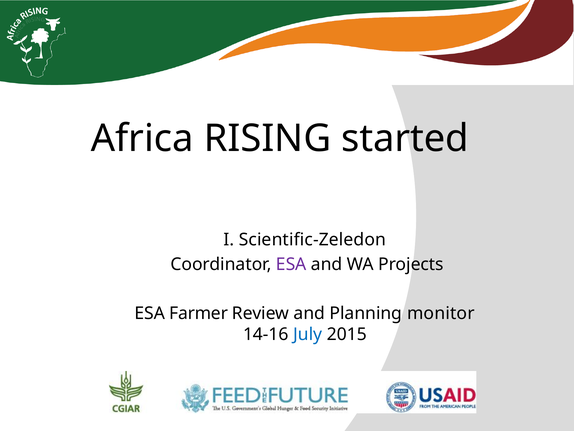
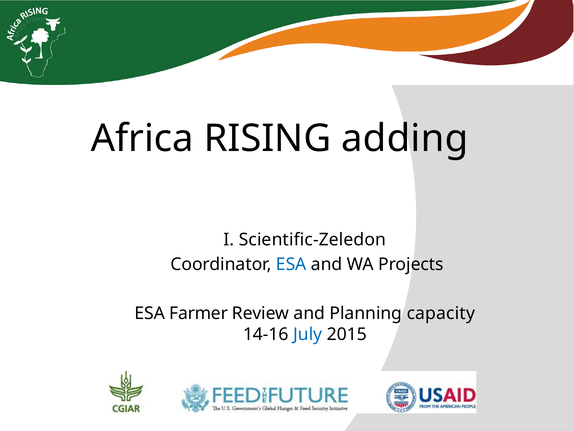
started: started -> adding
ESA at (291, 264) colour: purple -> blue
monitor: monitor -> capacity
